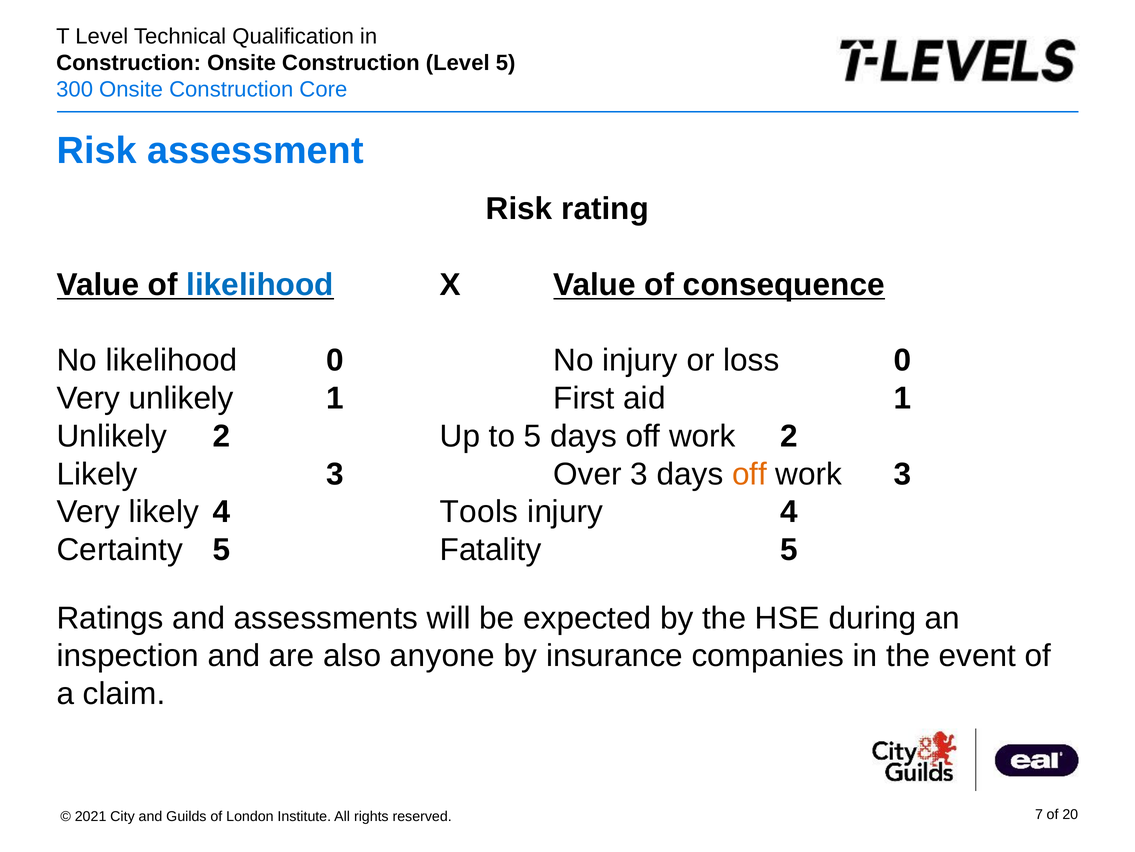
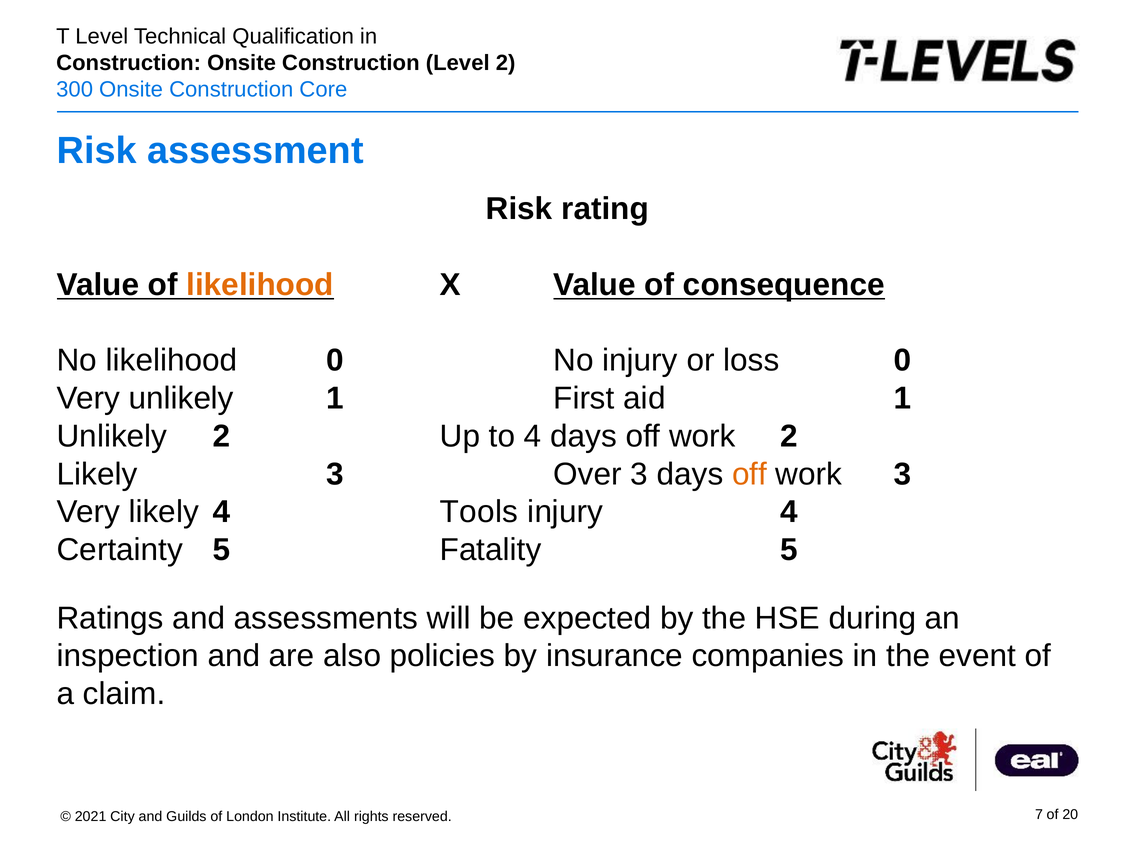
5 at (506, 63): 5 -> 2
likelihood at (260, 285) colour: blue -> orange
to 5: 5 -> 4
anyone: anyone -> policies
